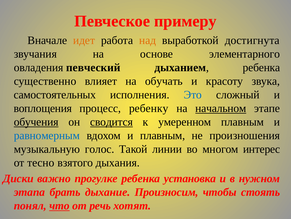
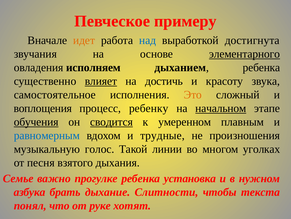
над colour: orange -> blue
элементарного underline: none -> present
певческий: певческий -> исполняем
влияет underline: none -> present
обучать: обучать -> достичь
самостоятельных: самостоятельных -> самостоятельное
Это colour: blue -> orange
и плавным: плавным -> трудные
интерес: интерес -> уголках
тесно: тесно -> песня
Диски: Диски -> Семье
этапа: этапа -> азбука
Произносим: Произносим -> Слитности
стоять: стоять -> текста
что underline: present -> none
речь: речь -> руке
